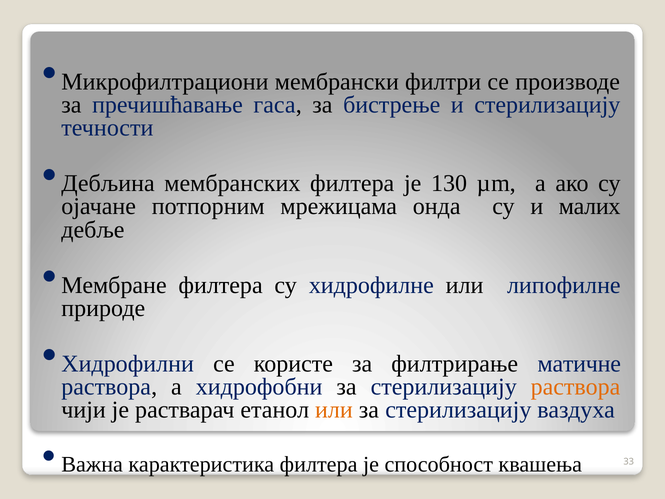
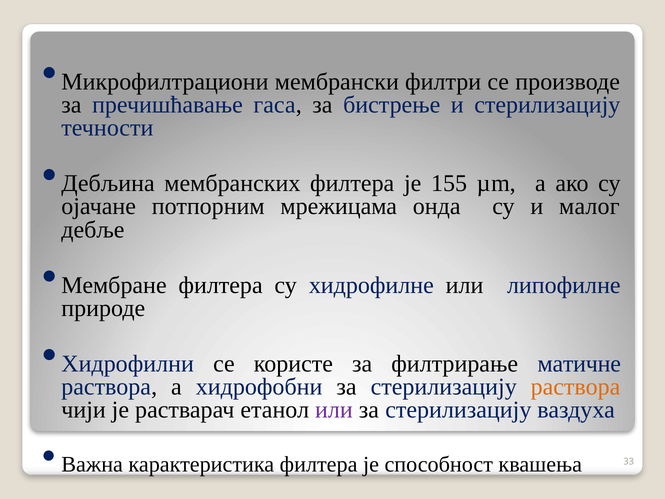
130: 130 -> 155
малих: малих -> малог
или at (334, 410) colour: orange -> purple
